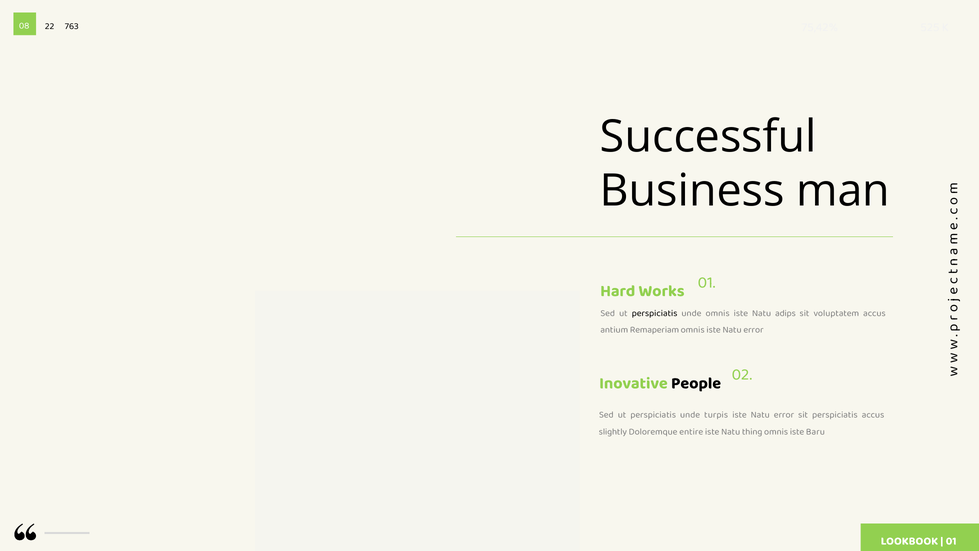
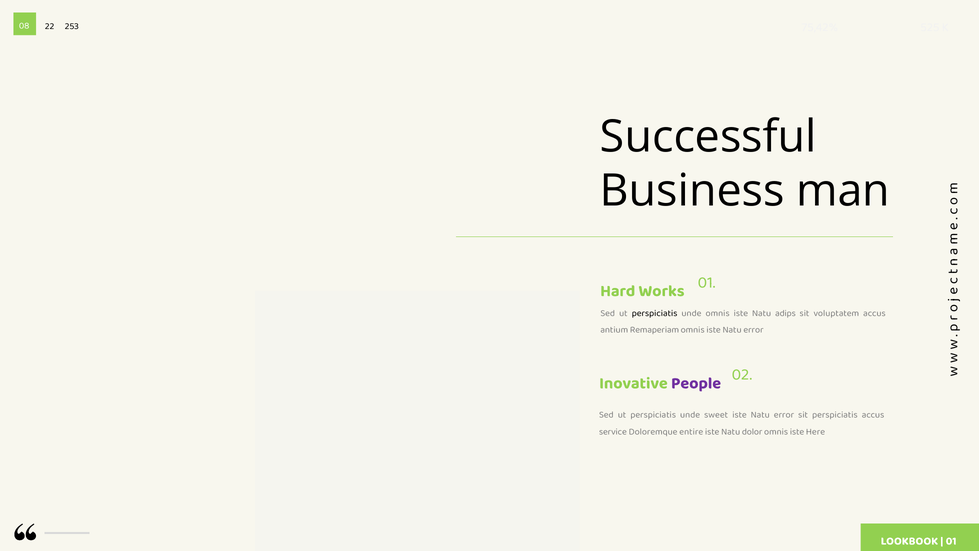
763: 763 -> 253
People colour: black -> purple
turpis: turpis -> sweet
slightly: slightly -> service
thing: thing -> dolor
Baru: Baru -> Here
